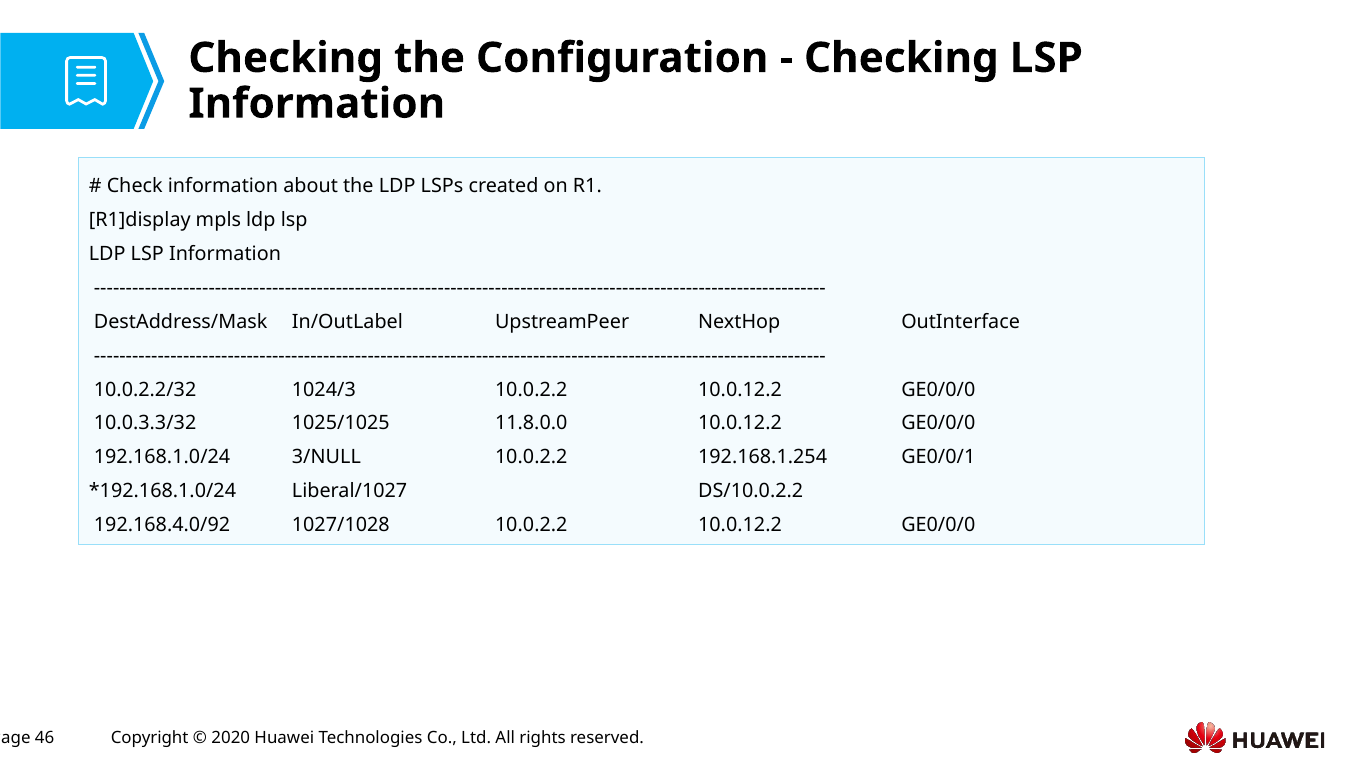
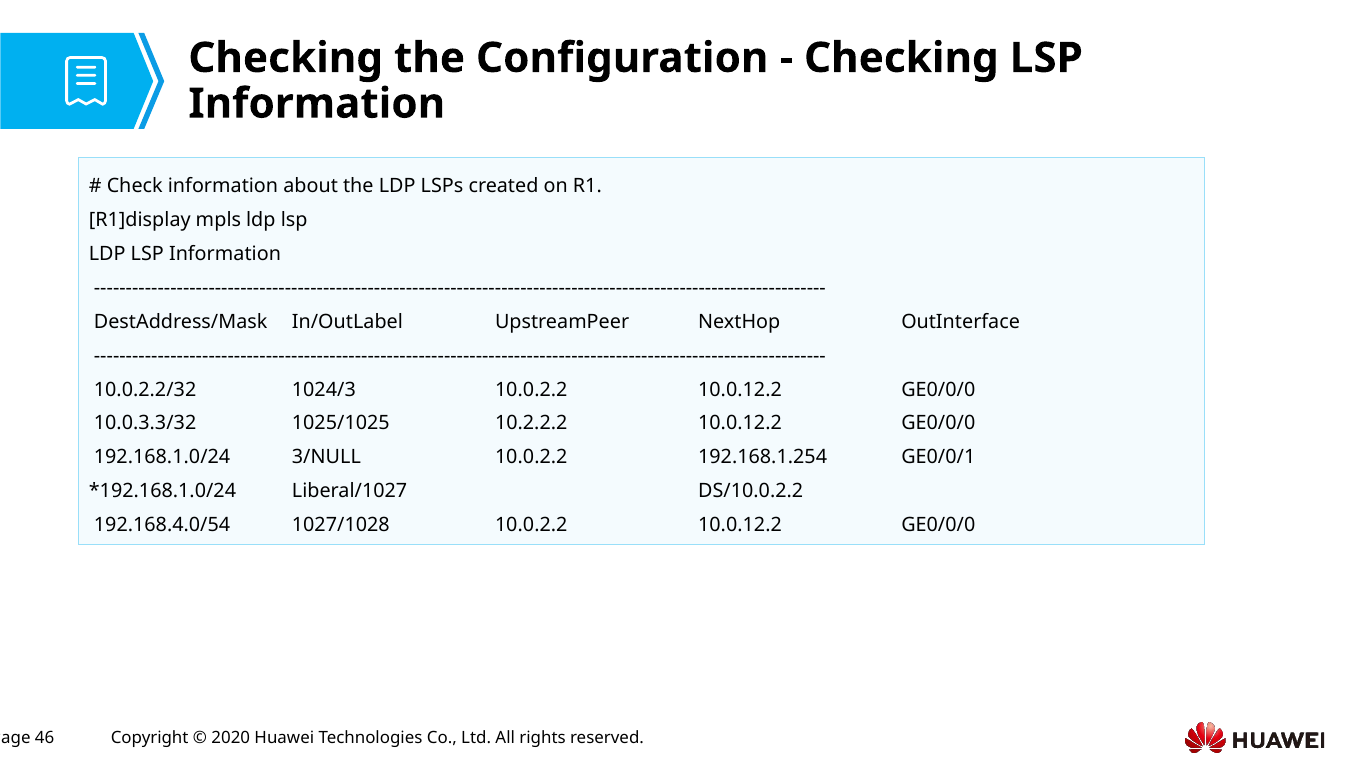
11.8.0.0: 11.8.0.0 -> 10.2.2.2
192.168.4.0/92: 192.168.4.0/92 -> 192.168.4.0/54
